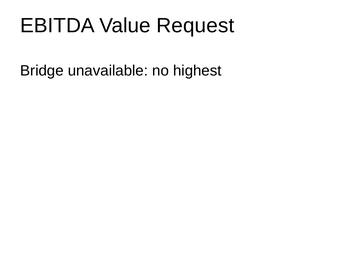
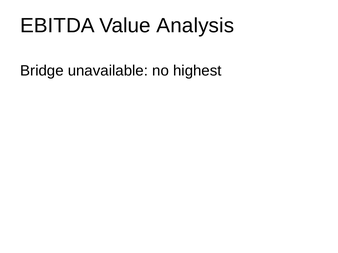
Request: Request -> Analysis
